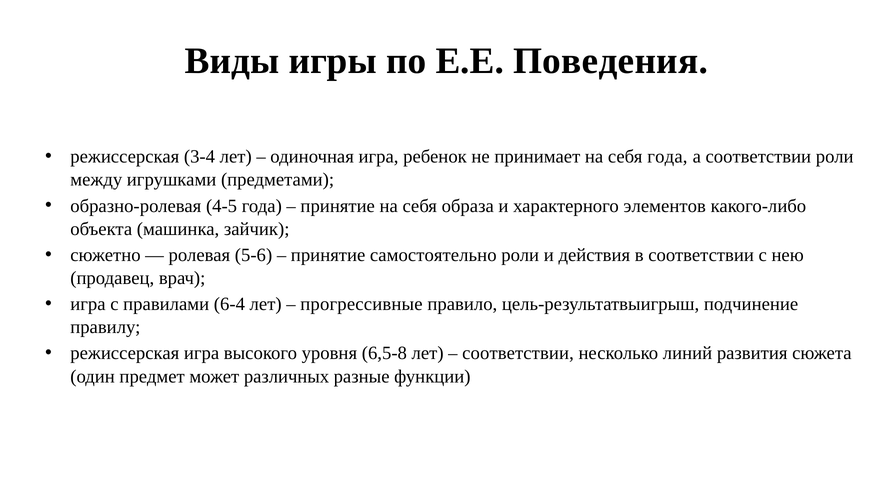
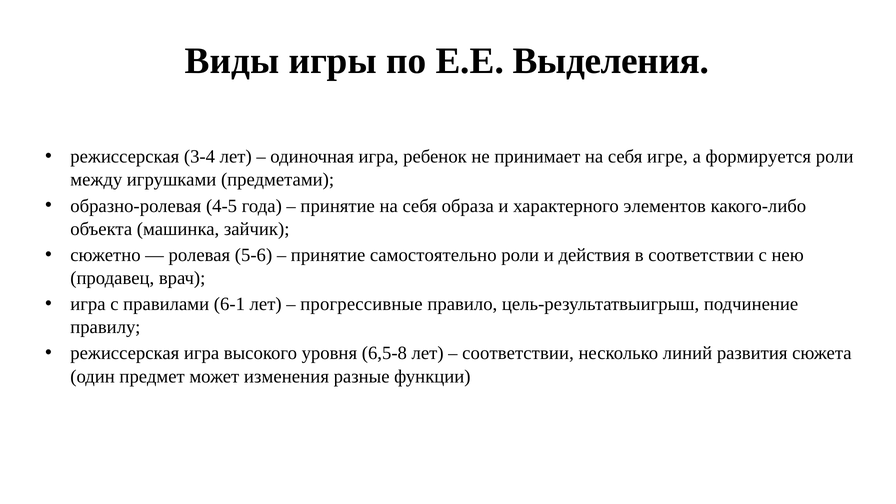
Поведения: Поведения -> Выделения
себя года: года -> игре
а соответствии: соответствии -> формируется
6-4: 6-4 -> 6-1
различных: различных -> изменения
